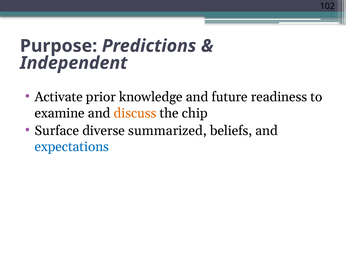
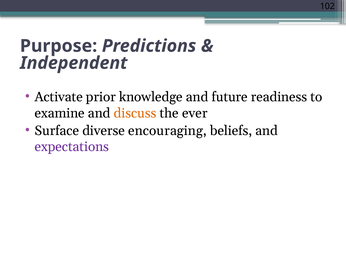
chip: chip -> ever
summarized: summarized -> encouraging
expectations colour: blue -> purple
